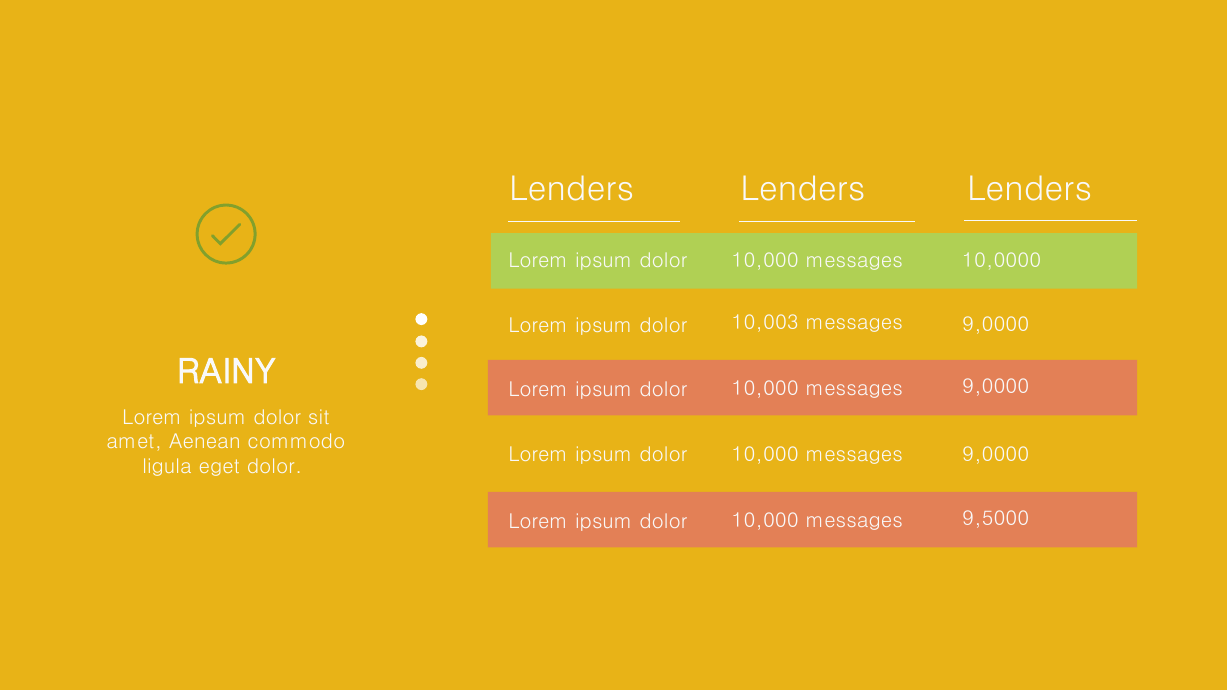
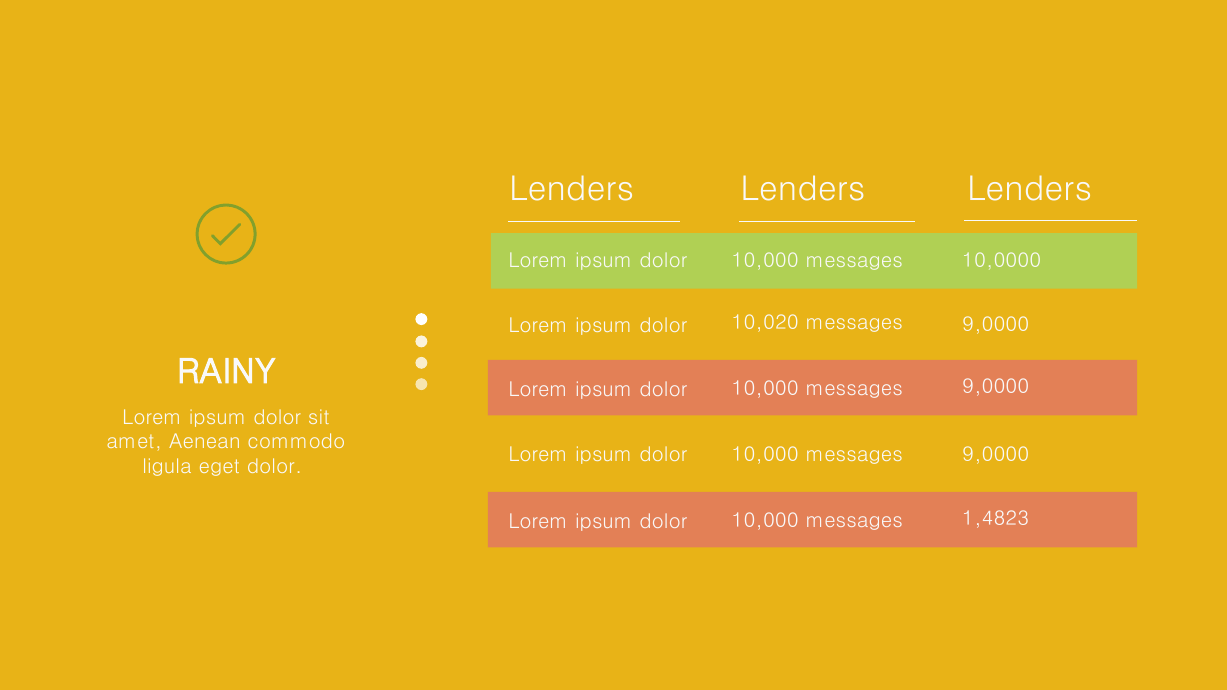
10,003: 10,003 -> 10,020
9,5000: 9,5000 -> 1,4823
